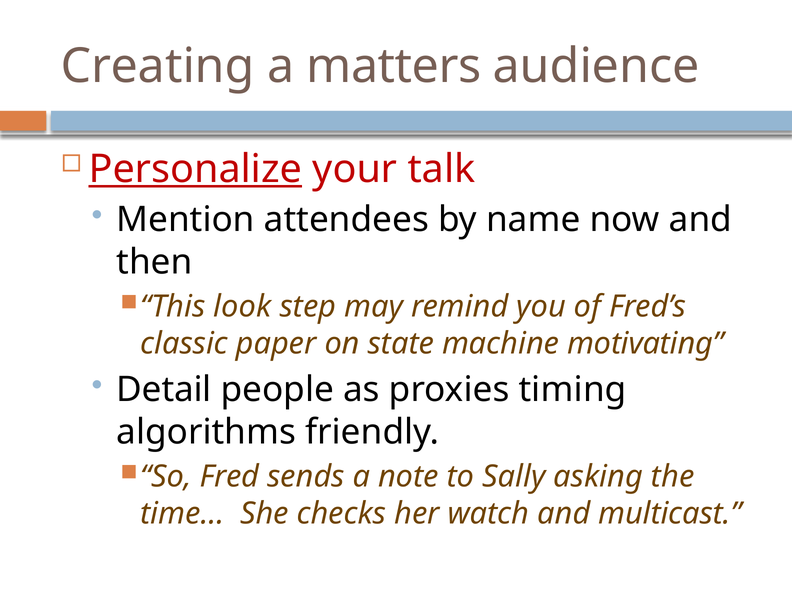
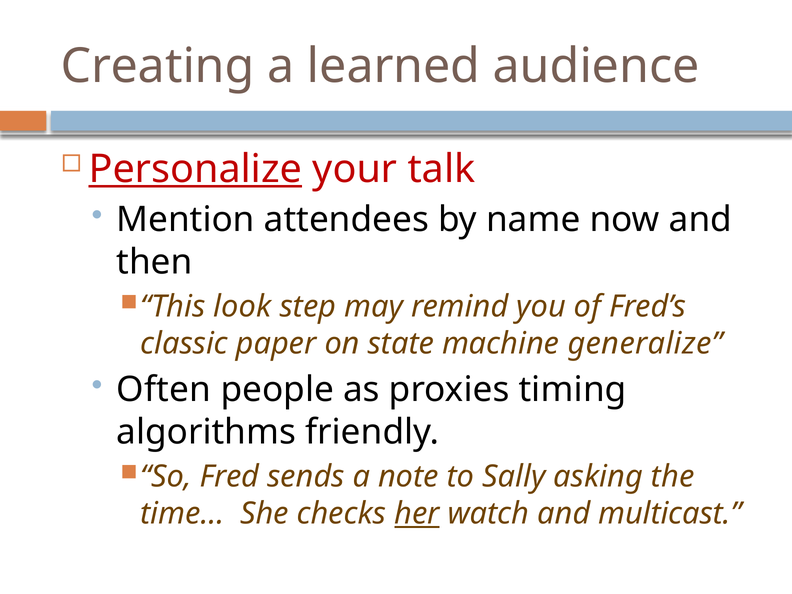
matters: matters -> learned
motivating: motivating -> generalize
Detail: Detail -> Often
her underline: none -> present
